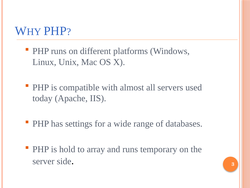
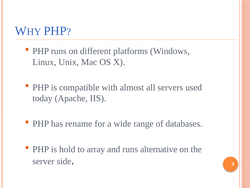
settings: settings -> rename
temporary: temporary -> alternative
